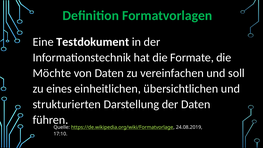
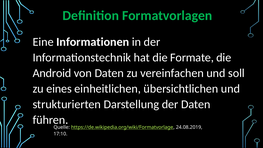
Testdokument: Testdokument -> Informationen
Möchte: Möchte -> Android
